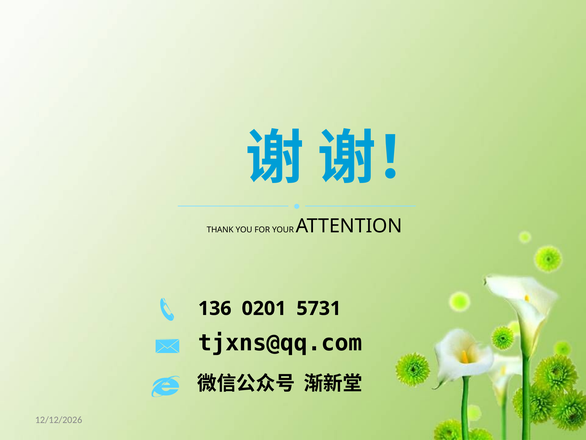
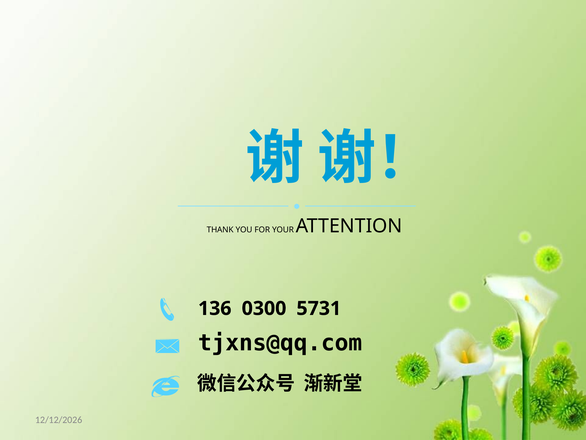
0201: 0201 -> 0300
